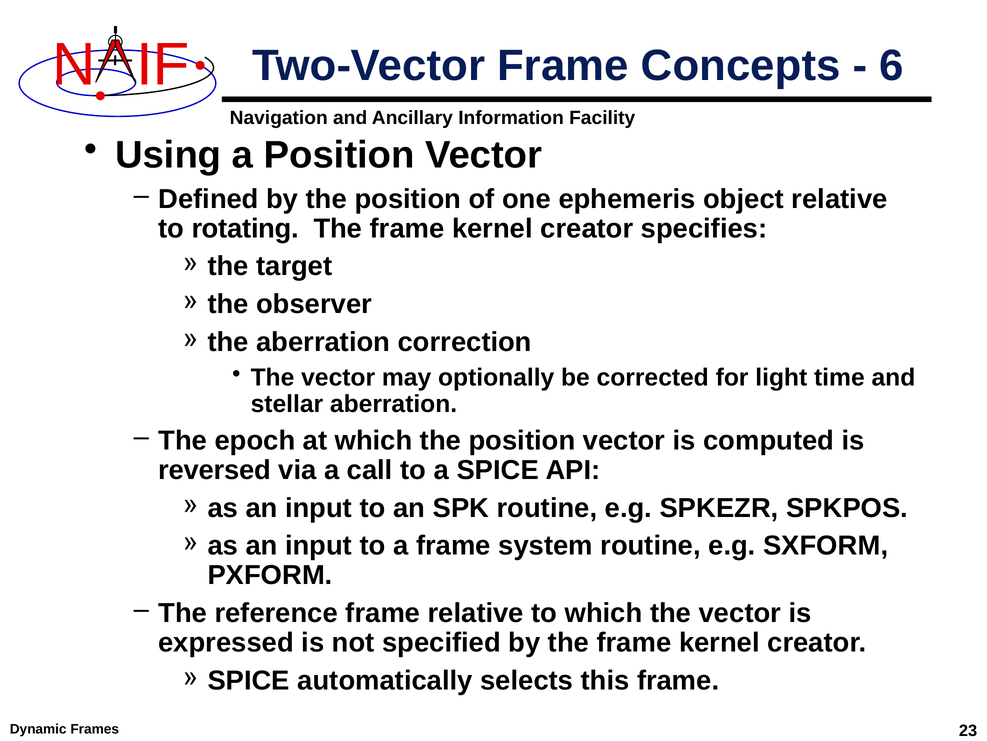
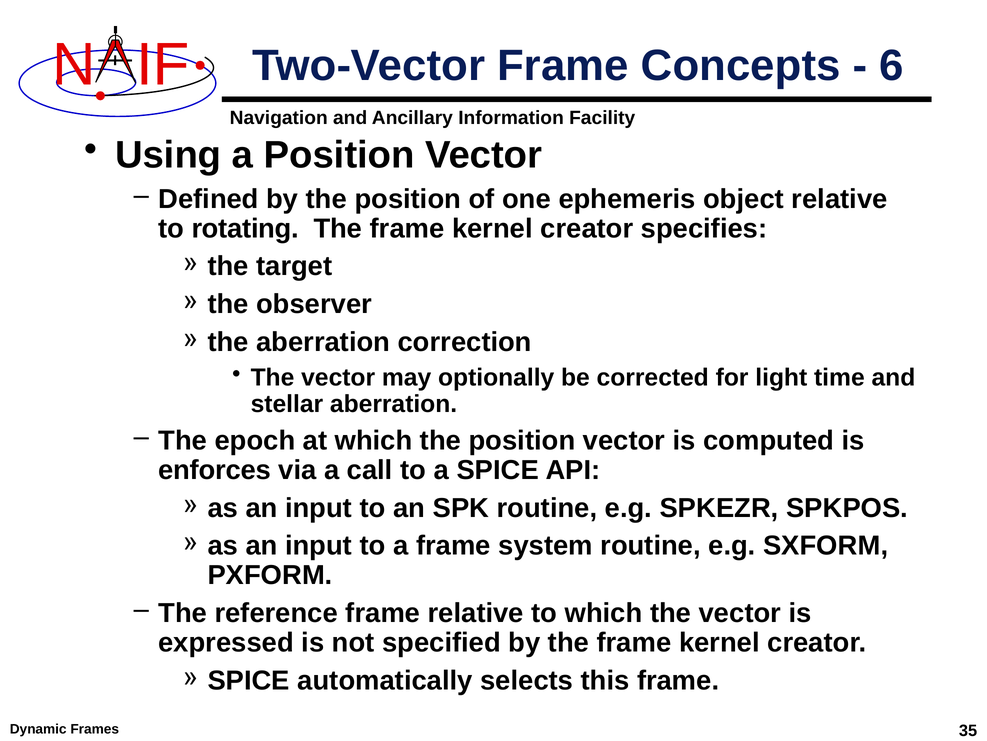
reversed: reversed -> enforces
23: 23 -> 35
